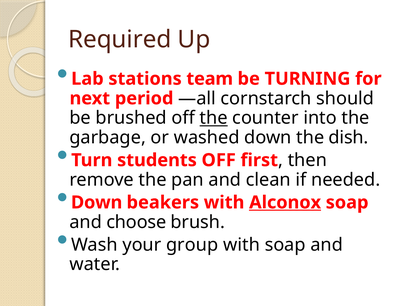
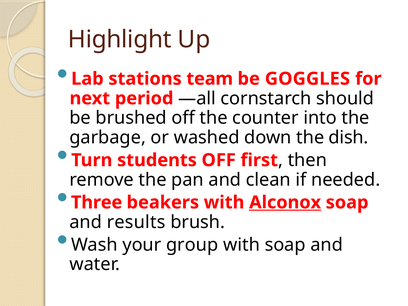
Required: Required -> Highlight
TURNING: TURNING -> GOGGLES
the at (214, 118) underline: present -> none
Down at (97, 202): Down -> Three
choose: choose -> results
